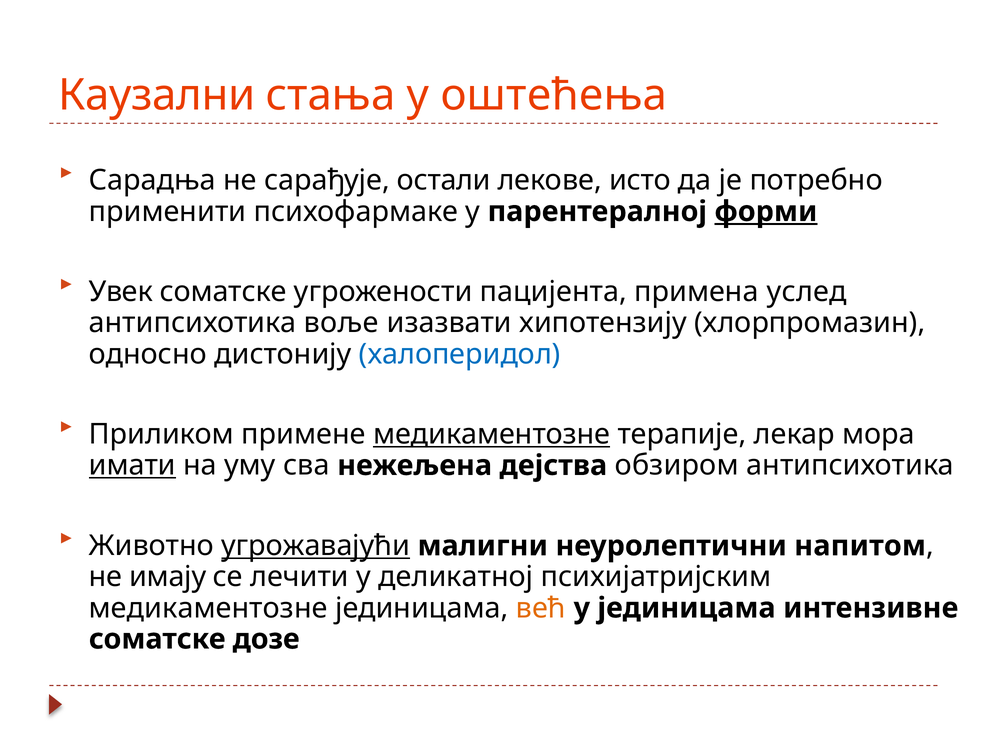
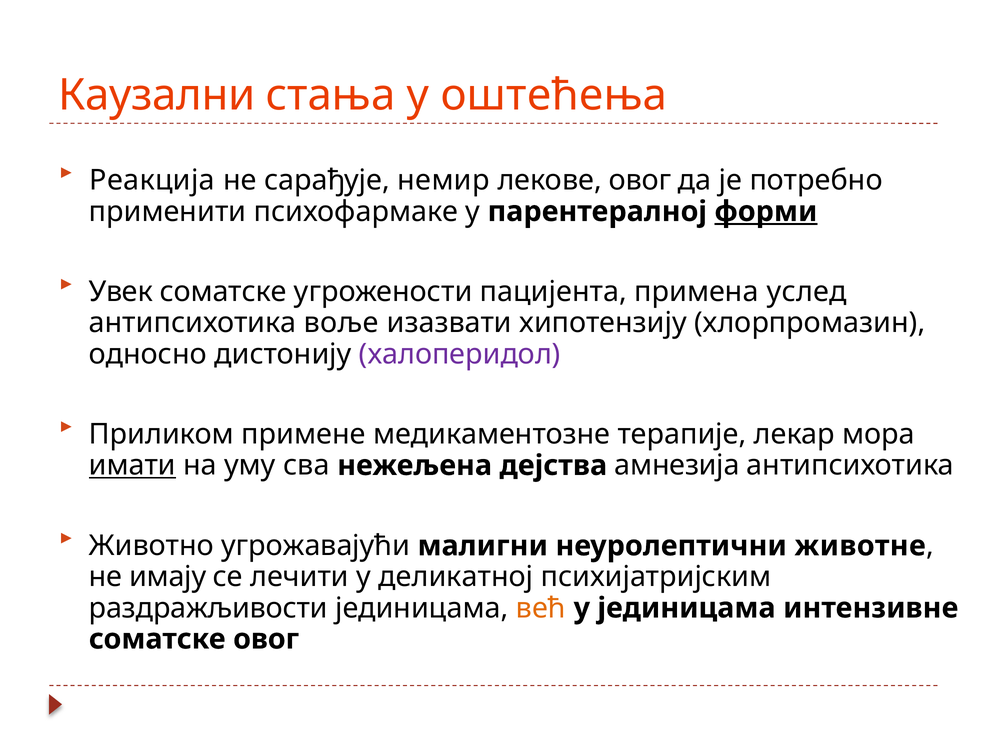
Сарадња: Сарадња -> Реакција
остали: остали -> немир
лекове исто: исто -> овог
халоперидол colour: blue -> purple
медикаментозне at (492, 435) underline: present -> none
обзиром: обзиром -> амнезија
угрожавајући underline: present -> none
напитом: напитом -> животне
медикаментозне at (208, 608): медикаментозне -> раздражљивости
соматске дозе: дозе -> овог
